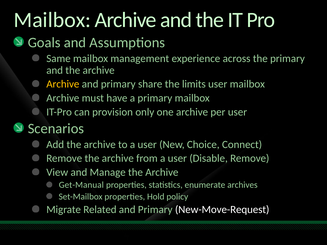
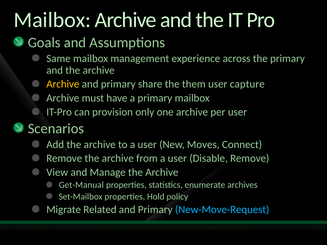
limits: limits -> them
user mailbox: mailbox -> capture
Choice: Choice -> Moves
New-Move-Request colour: white -> light blue
